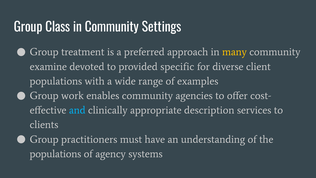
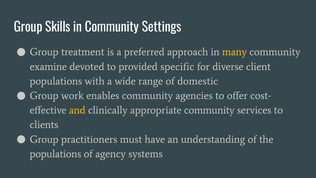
Class: Class -> Skills
examples: examples -> domestic
and colour: light blue -> yellow
appropriate description: description -> community
